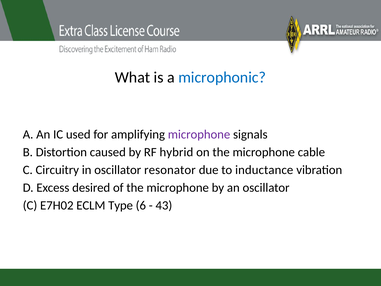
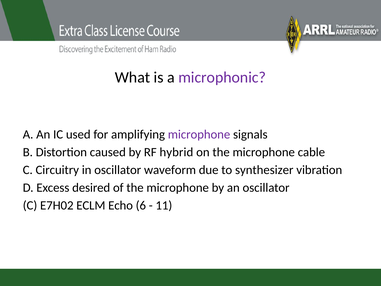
microphonic colour: blue -> purple
resonator: resonator -> waveform
inductance: inductance -> synthesizer
Type: Type -> Echo
43: 43 -> 11
